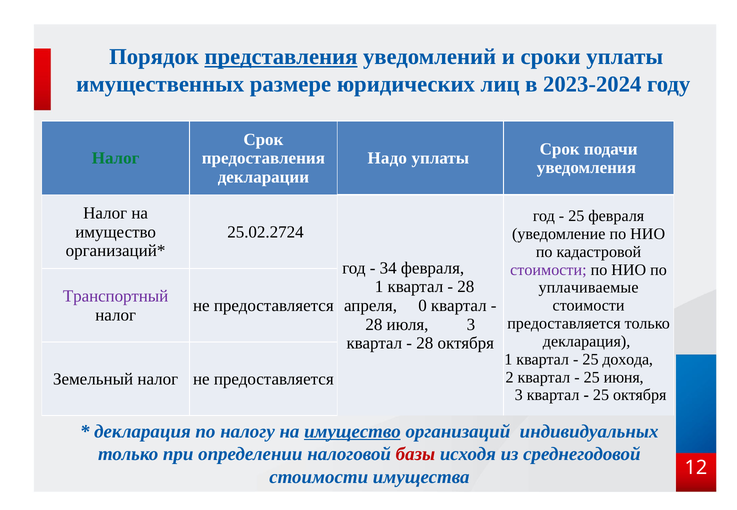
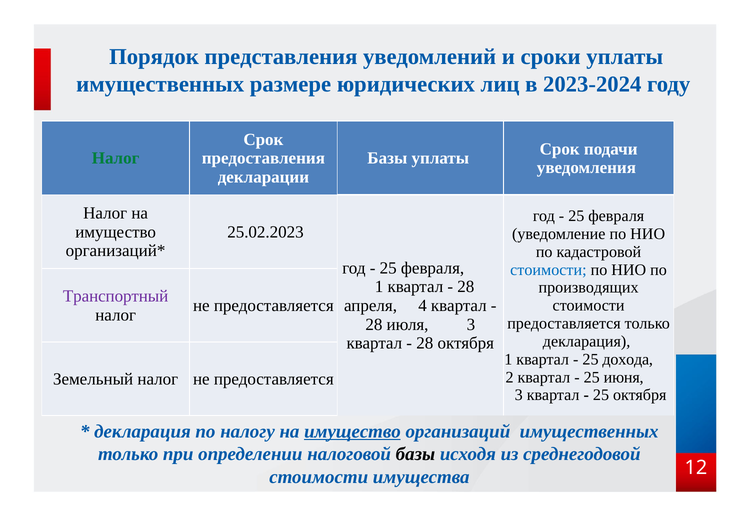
представления underline: present -> none
Надо at (387, 158): Надо -> Базы
25.02.2724: 25.02.2724 -> 25.02.2023
34 at (388, 268): 34 -> 25
стоимости at (548, 270) colour: purple -> blue
уплачиваемые: уплачиваемые -> производящих
0: 0 -> 4
организаций индивидуальных: индивидуальных -> имущественных
базы at (415, 454) colour: red -> black
